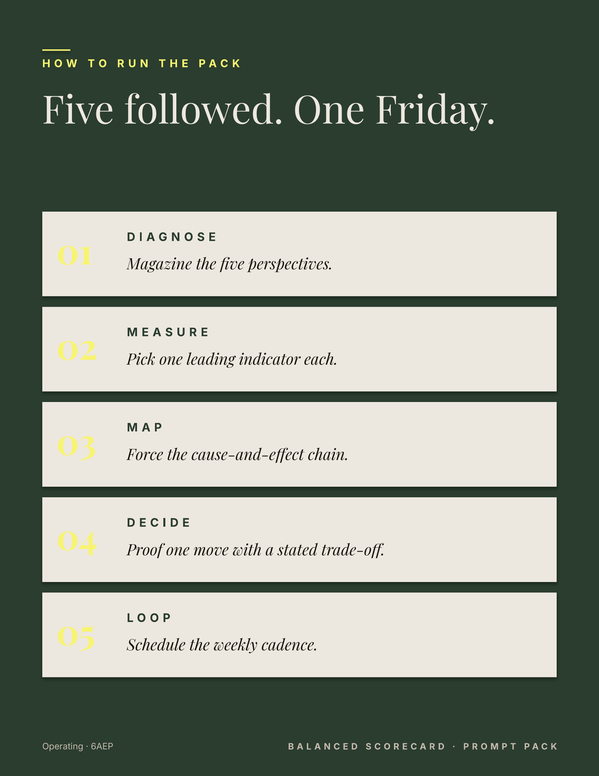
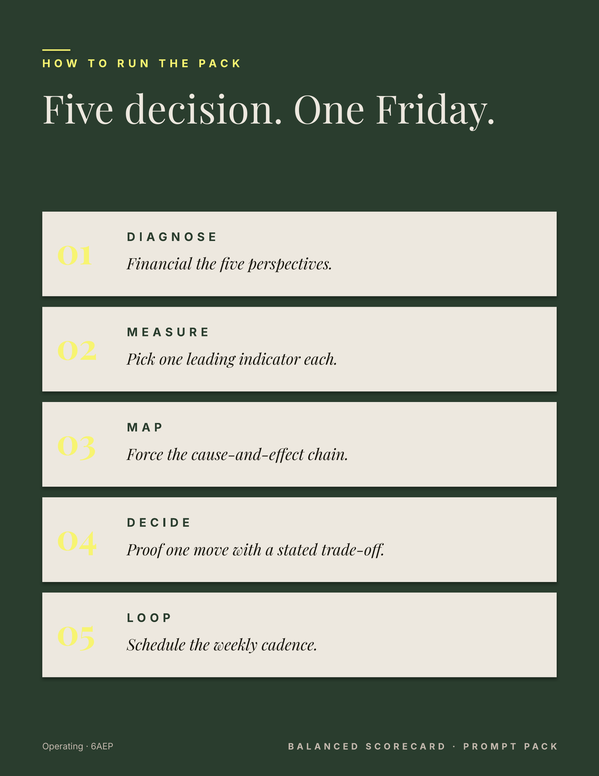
followed: followed -> decision
Magazine: Magazine -> Financial
